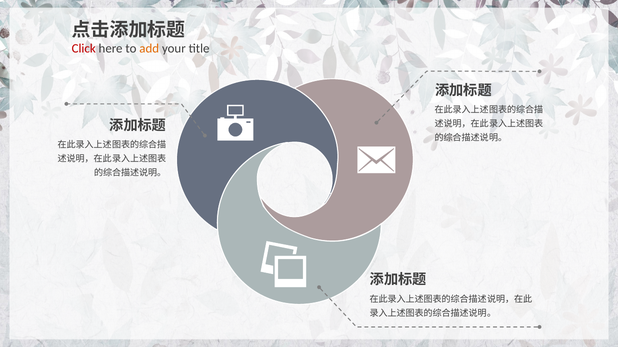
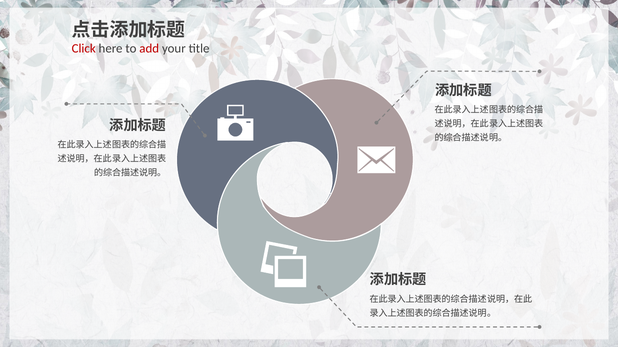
add colour: orange -> red
